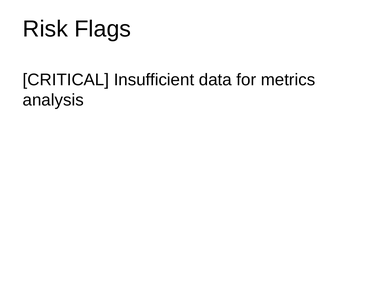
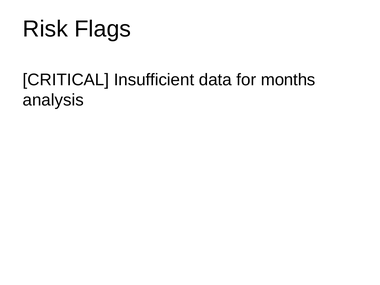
metrics: metrics -> months
